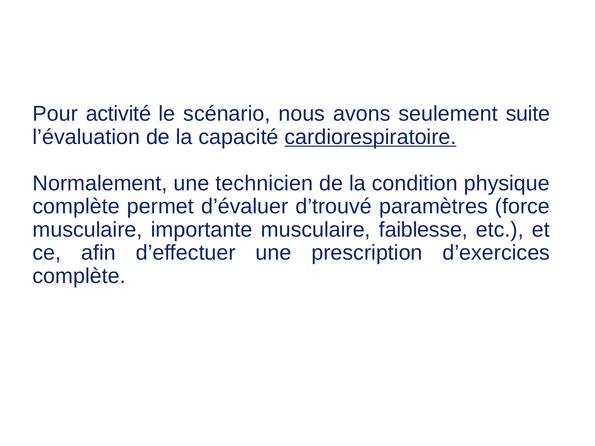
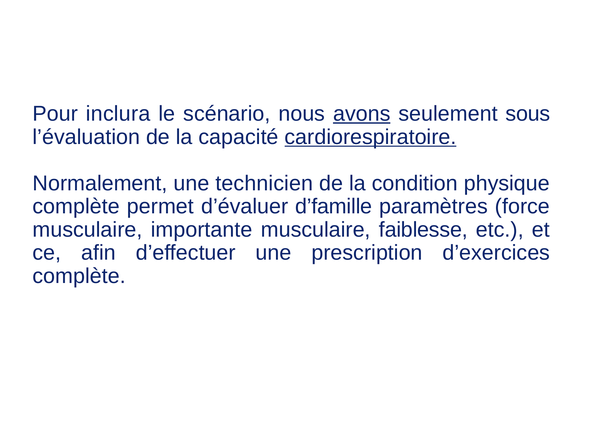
activité: activité -> inclura
avons underline: none -> present
suite: suite -> sous
d’trouvé: d’trouvé -> d’famille
